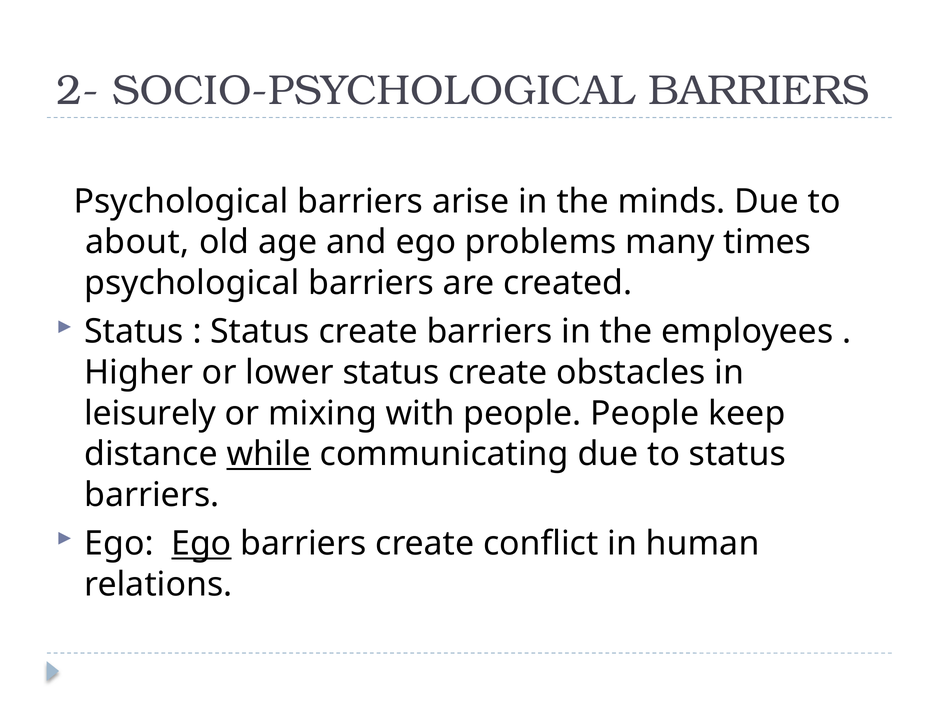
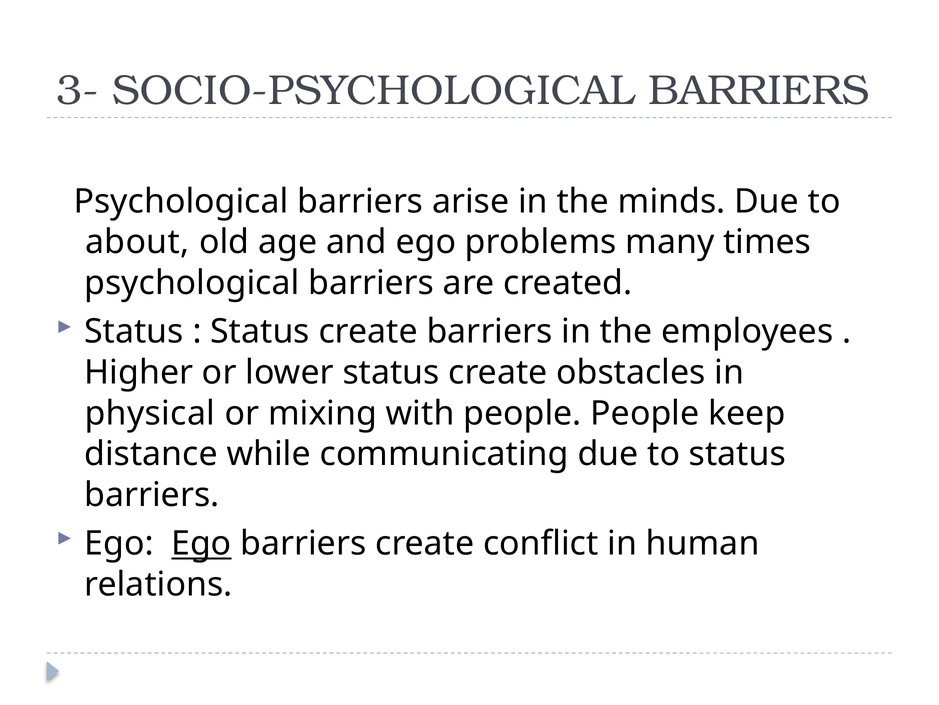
2-: 2- -> 3-
leisurely: leisurely -> physical
while underline: present -> none
